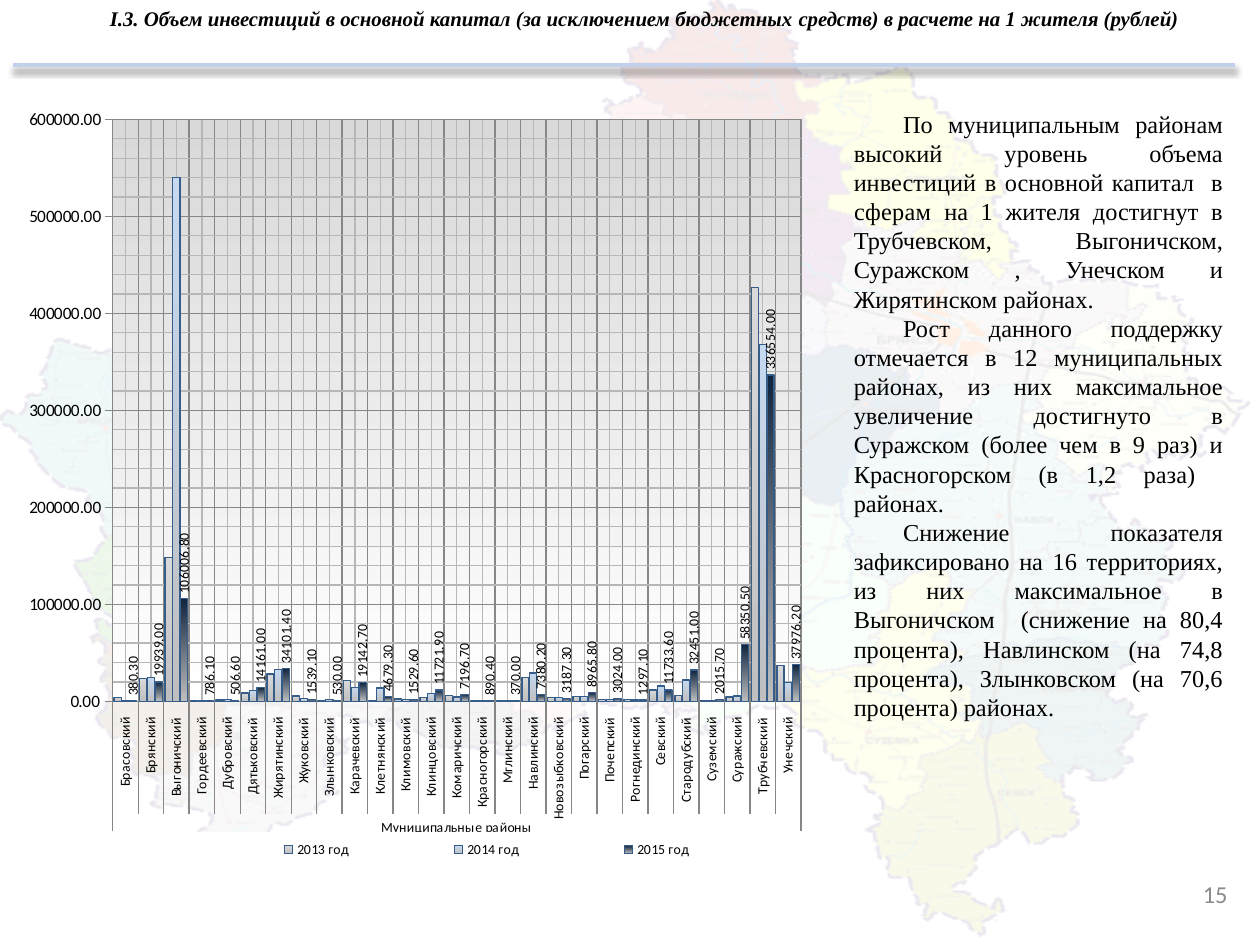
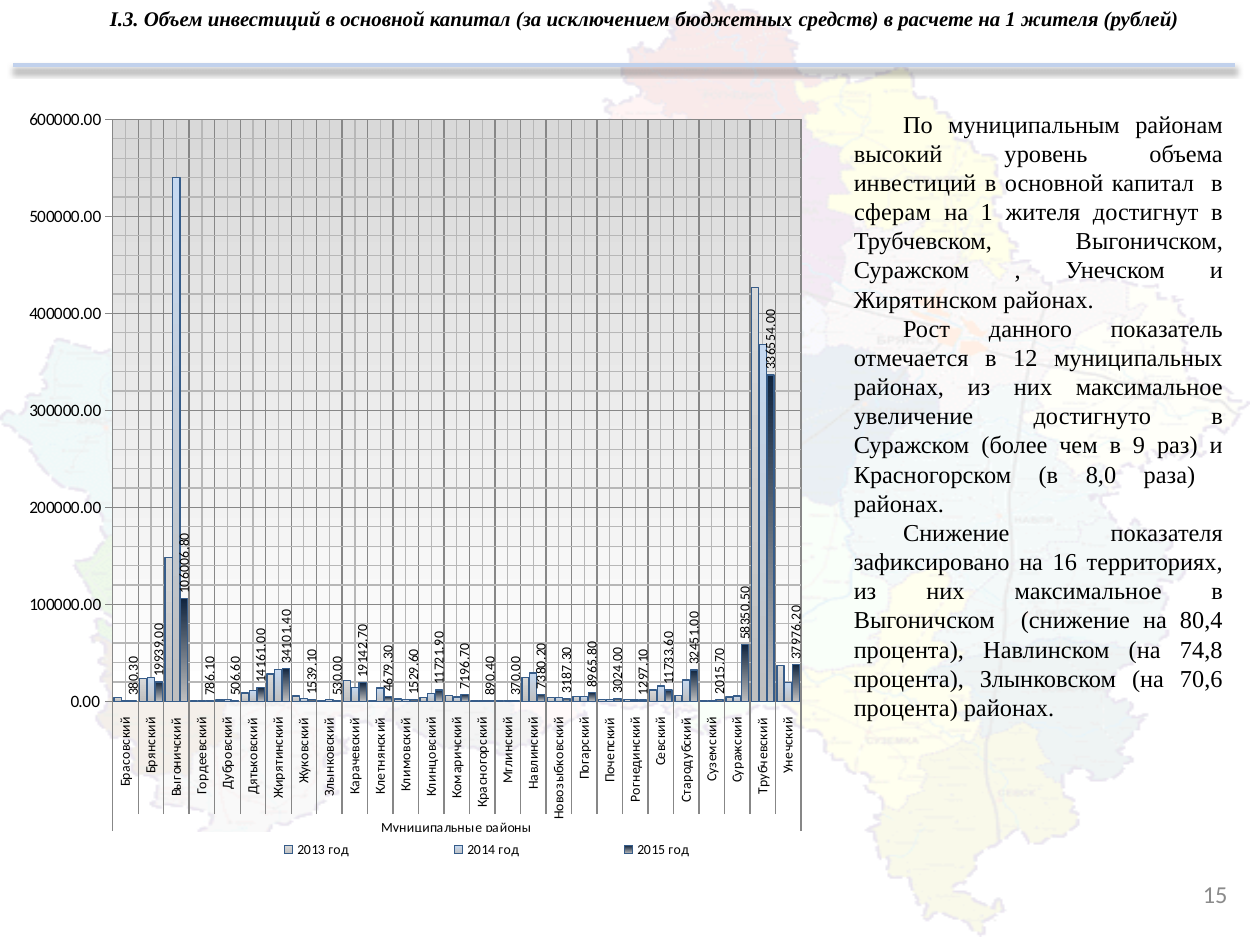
поддержку: поддержку -> показатель
1,2: 1,2 -> 8,0
